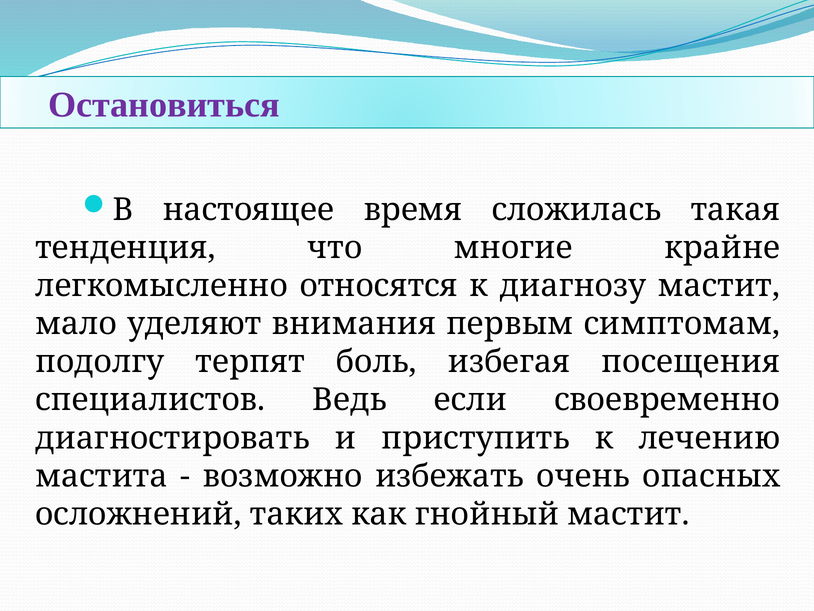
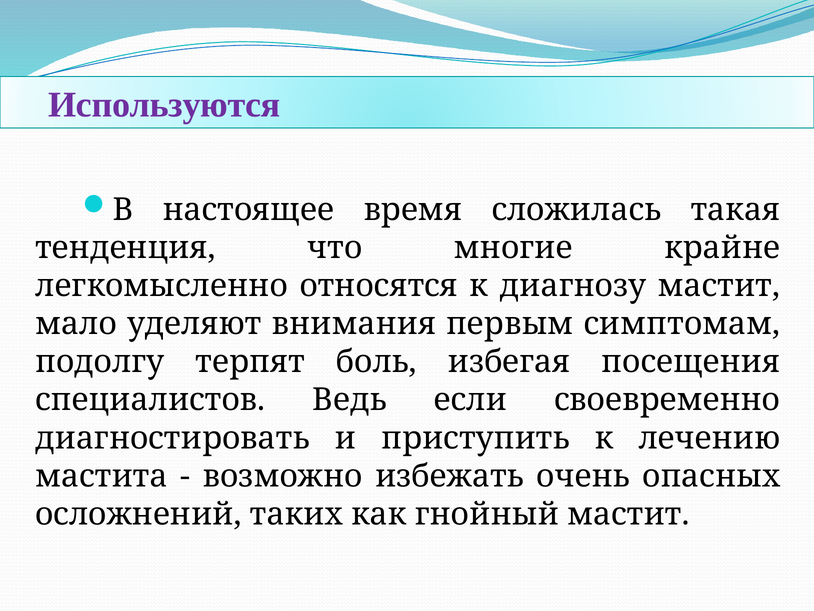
Остановиться: Остановиться -> Используются
